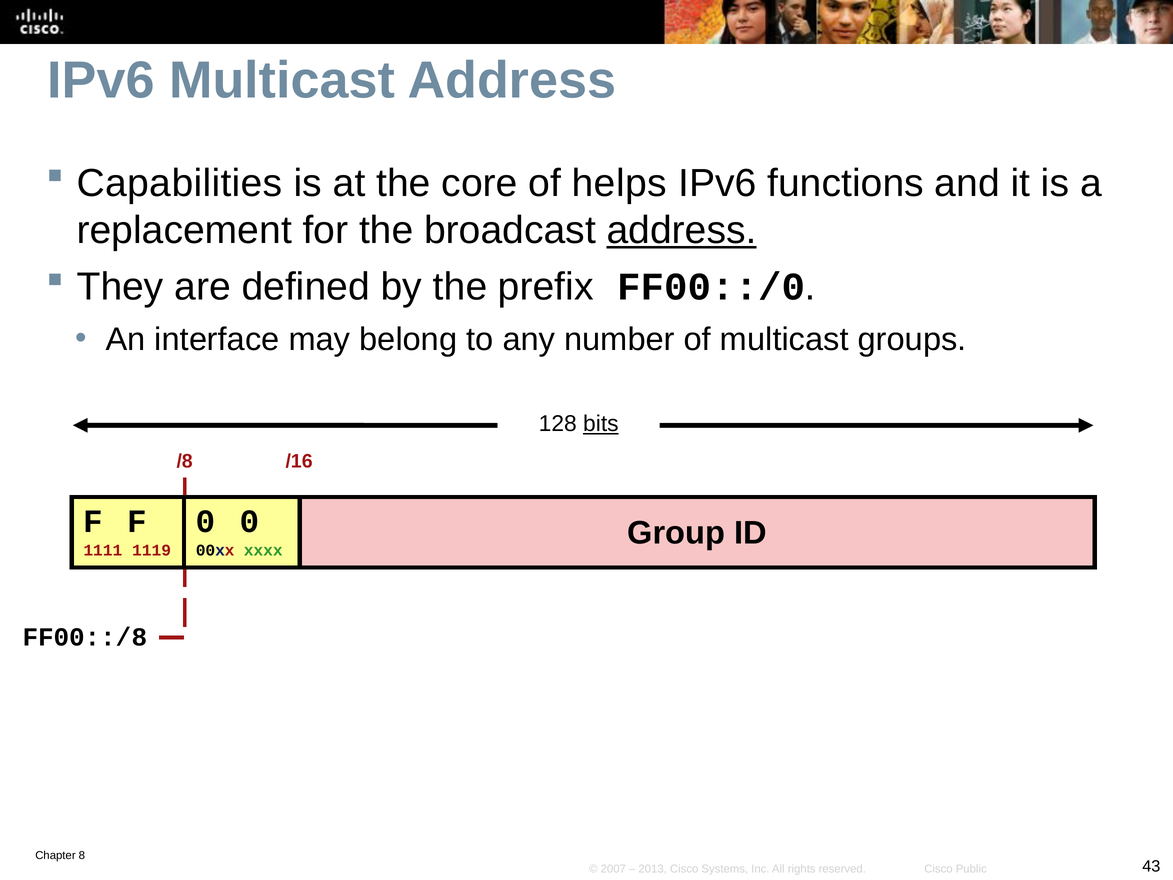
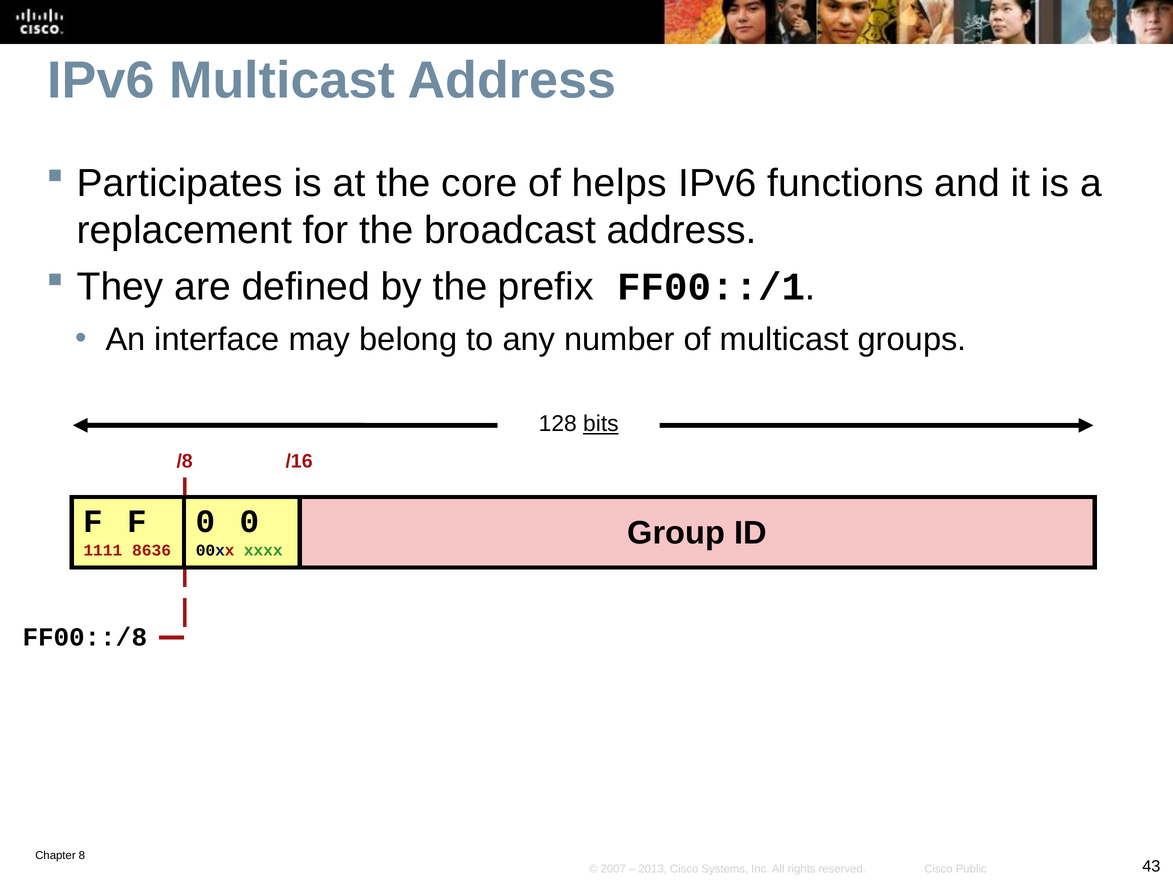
Capabilities: Capabilities -> Participates
address at (682, 230) underline: present -> none
FF00::/0: FF00::/0 -> FF00::/1
1119: 1119 -> 8636
